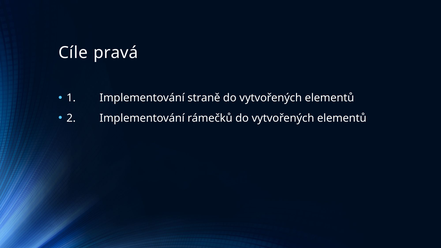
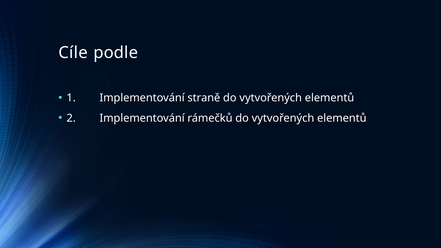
pravá: pravá -> podle
